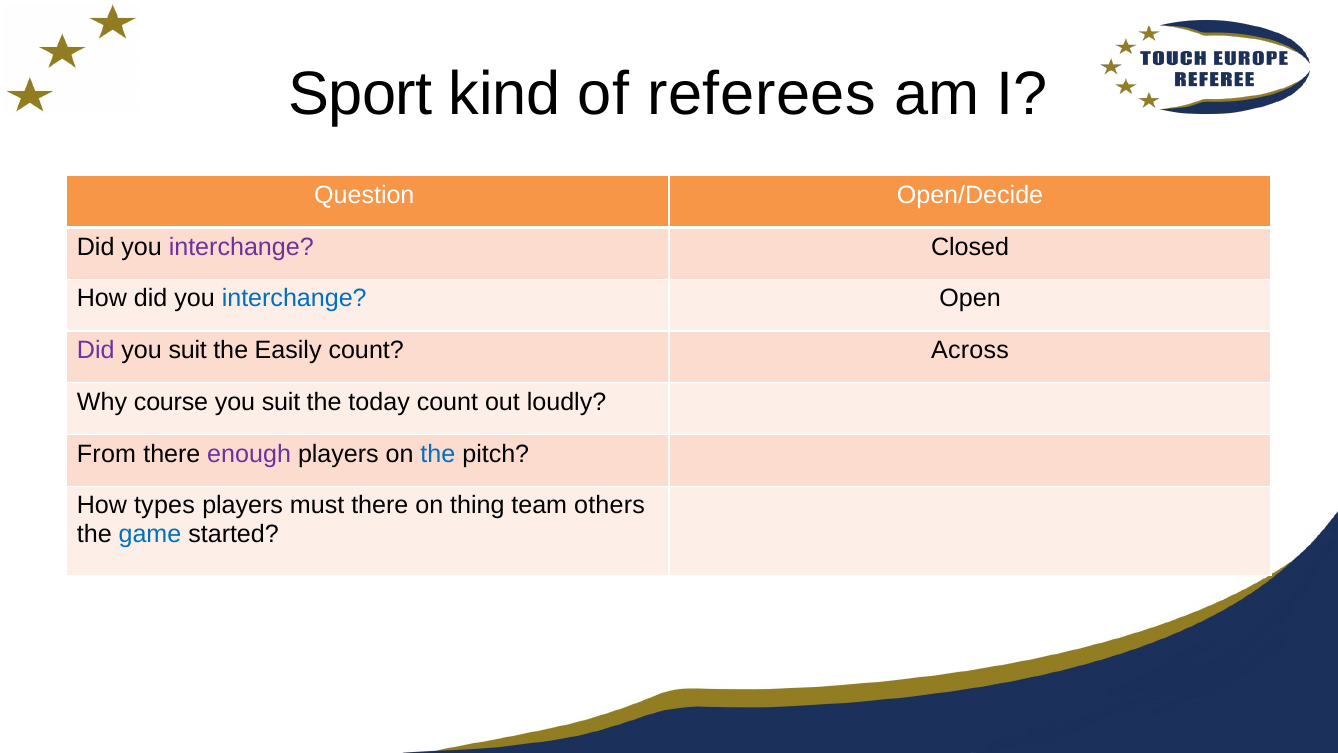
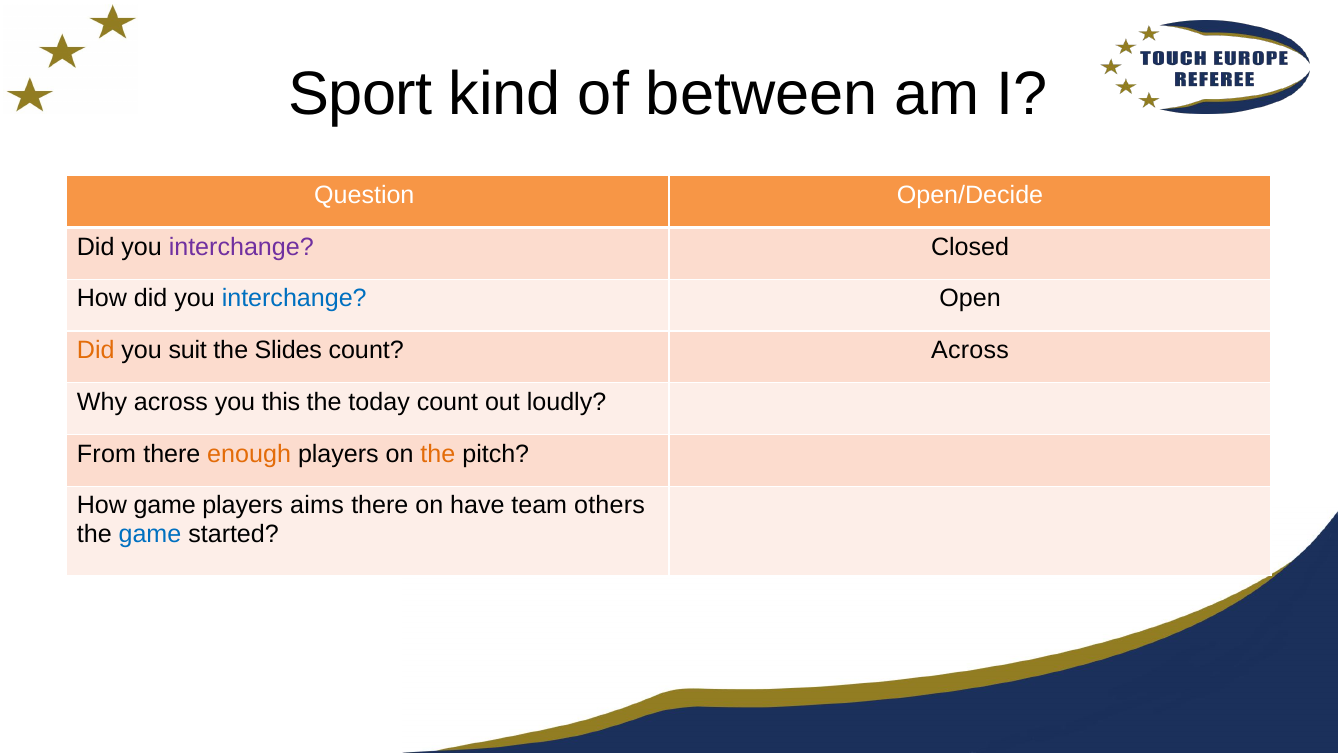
referees: referees -> between
Did at (96, 350) colour: purple -> orange
Easily: Easily -> Slides
Why course: course -> across
suit at (281, 402): suit -> this
enough colour: purple -> orange
the at (438, 454) colour: blue -> orange
How types: types -> game
must: must -> aims
thing: thing -> have
